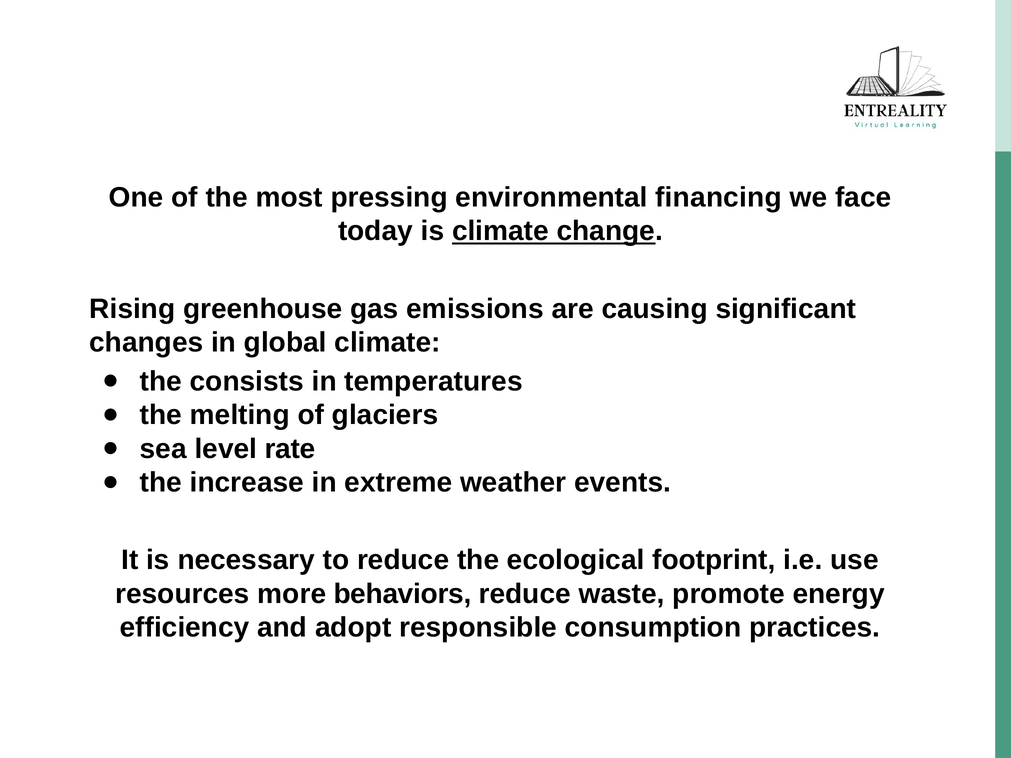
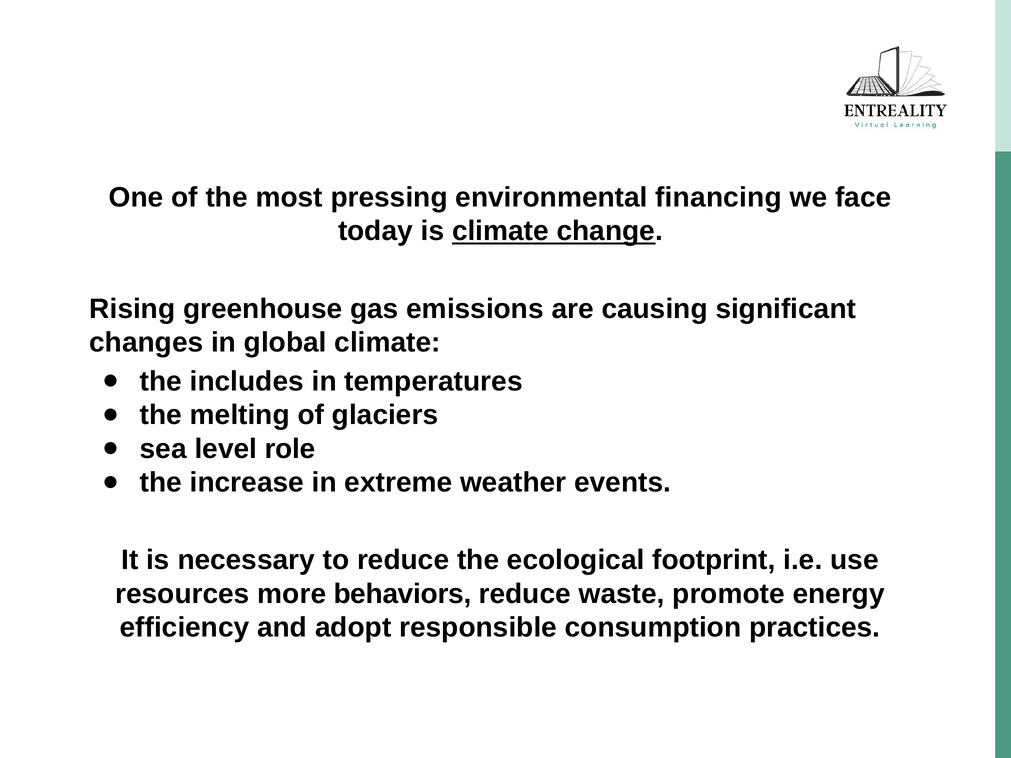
consists: consists -> includes
rate: rate -> role
